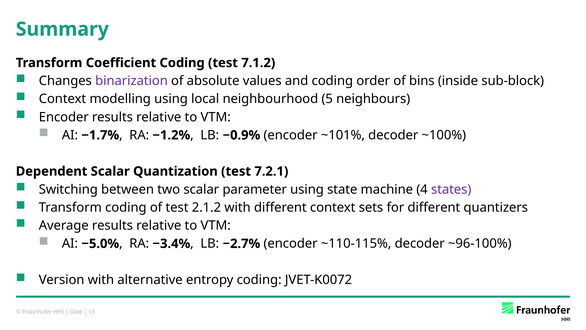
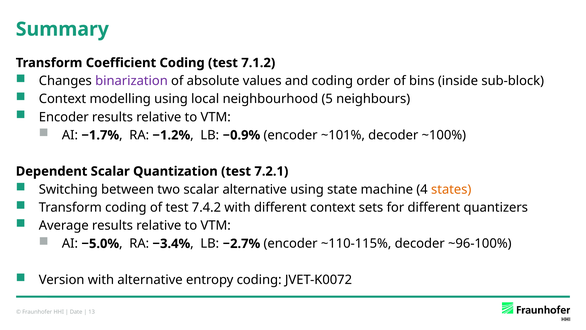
scalar parameter: parameter -> alternative
states colour: purple -> orange
2.1.2: 2.1.2 -> 7.4.2
